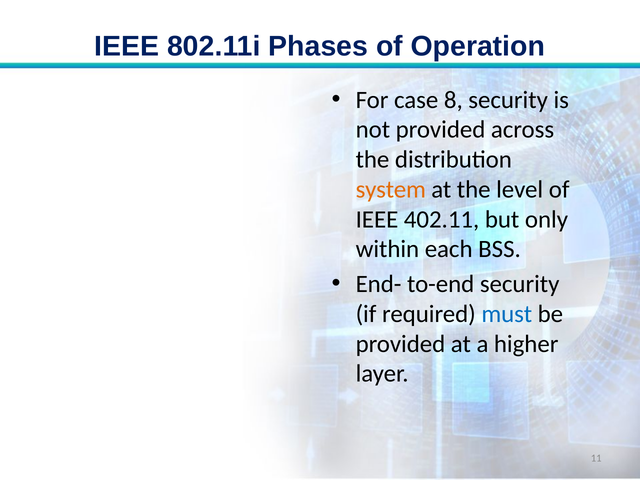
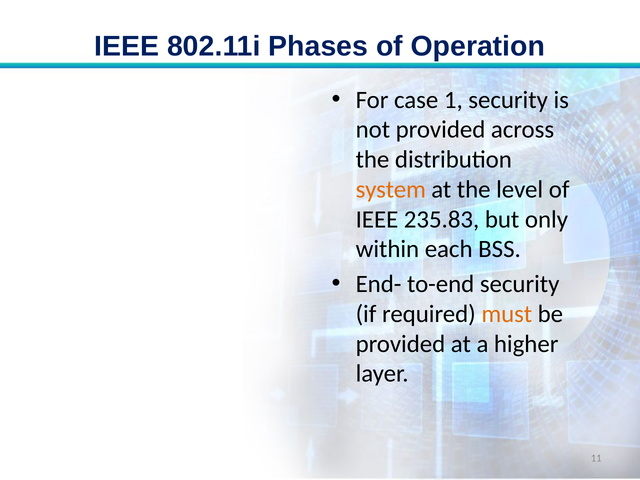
8: 8 -> 1
402.11: 402.11 -> 235.83
must colour: blue -> orange
